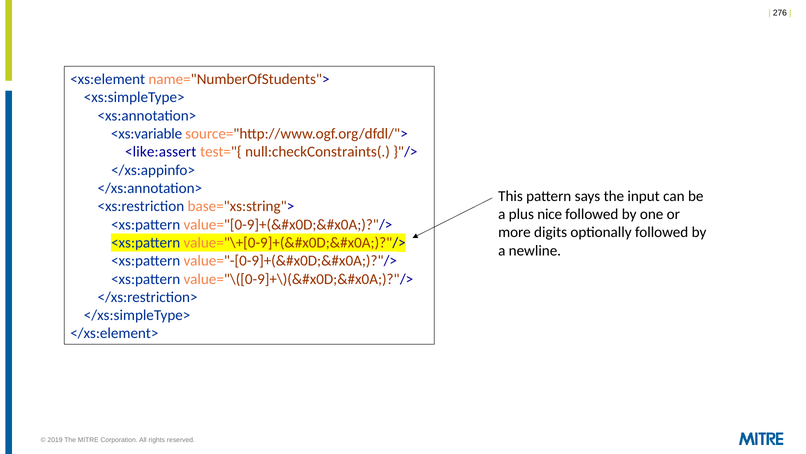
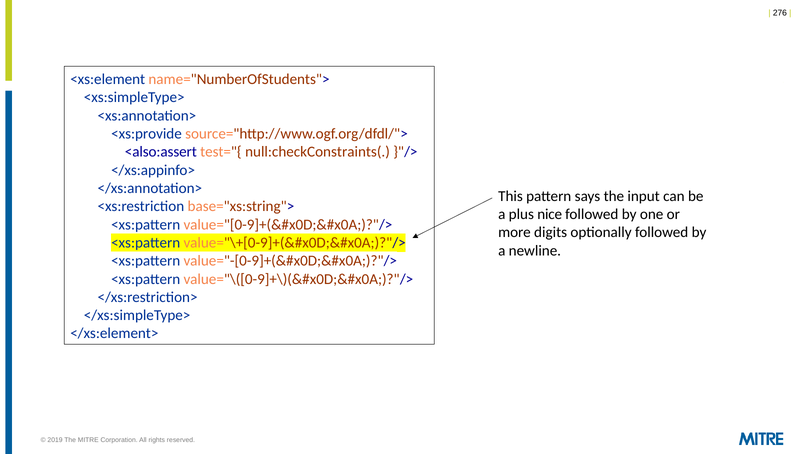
<xs:variable: <xs:variable -> <xs:provide
<like:assert: <like:assert -> <also:assert
